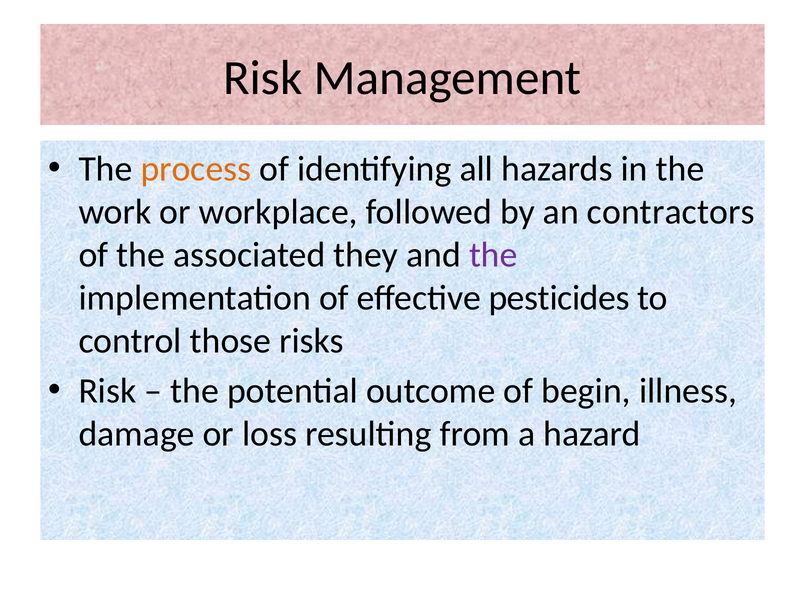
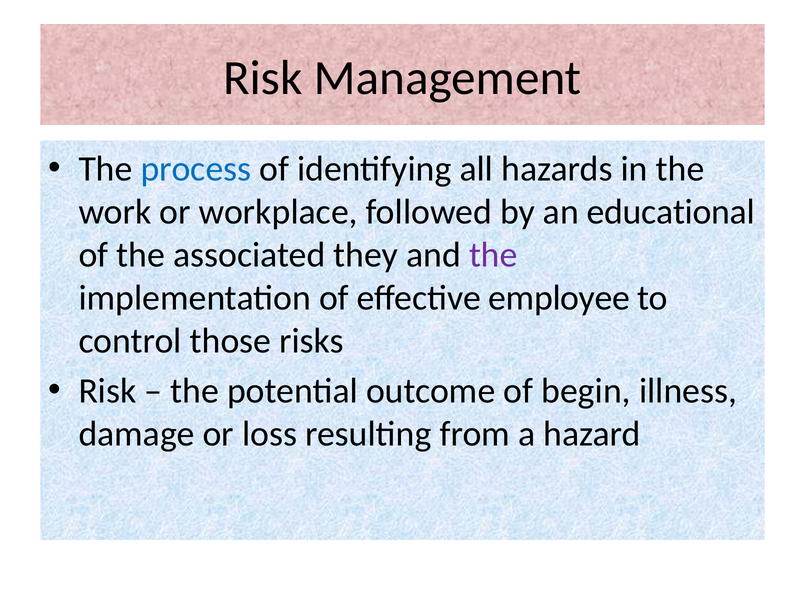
process colour: orange -> blue
contractors: contractors -> educational
pesticides: pesticides -> employee
